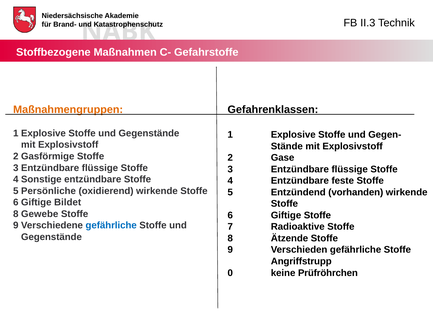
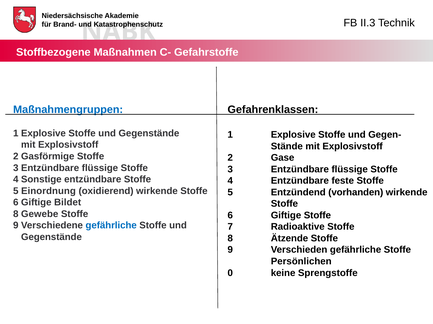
Maßnahmengruppen colour: orange -> blue
Persönliche: Persönliche -> Einordnung
Angriffstrupp: Angriffstrupp -> Persönlichen
Prüfröhrchen: Prüfröhrchen -> Sprengstoffe
